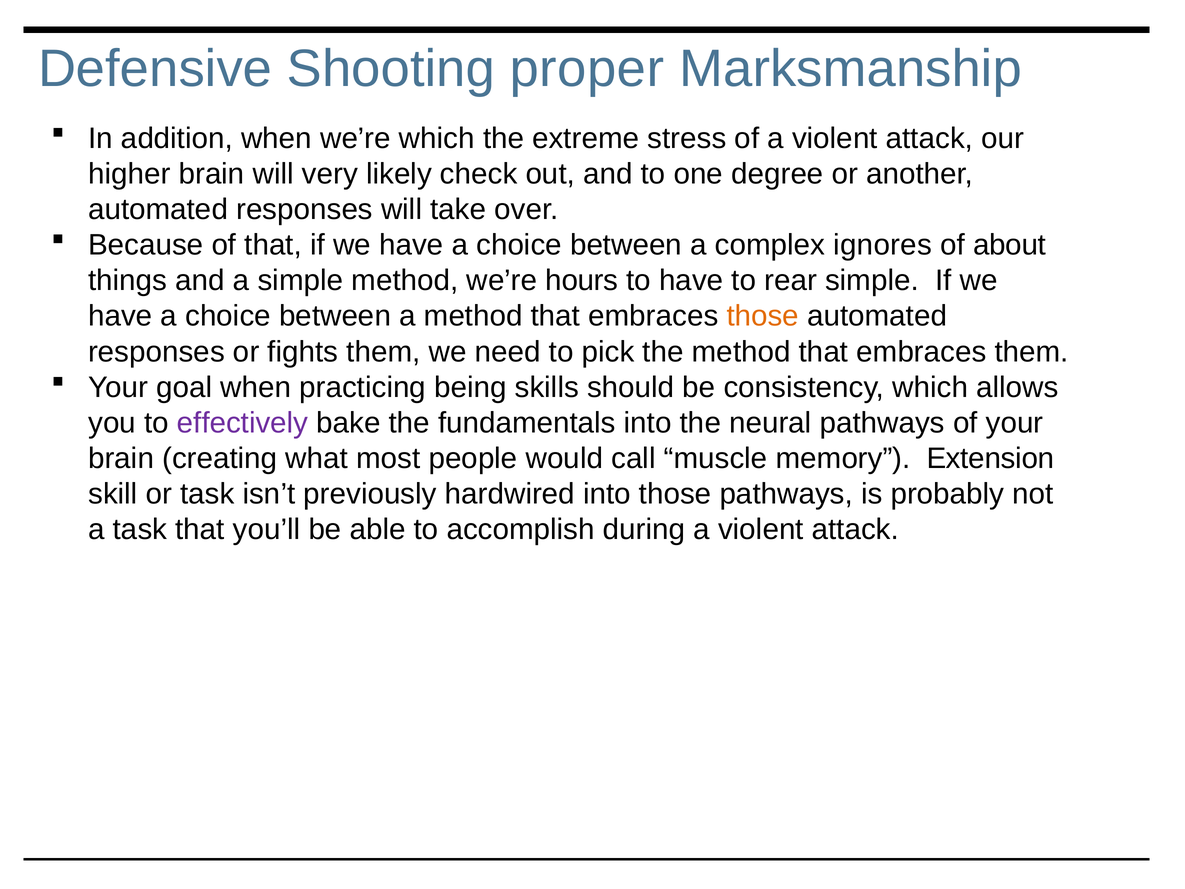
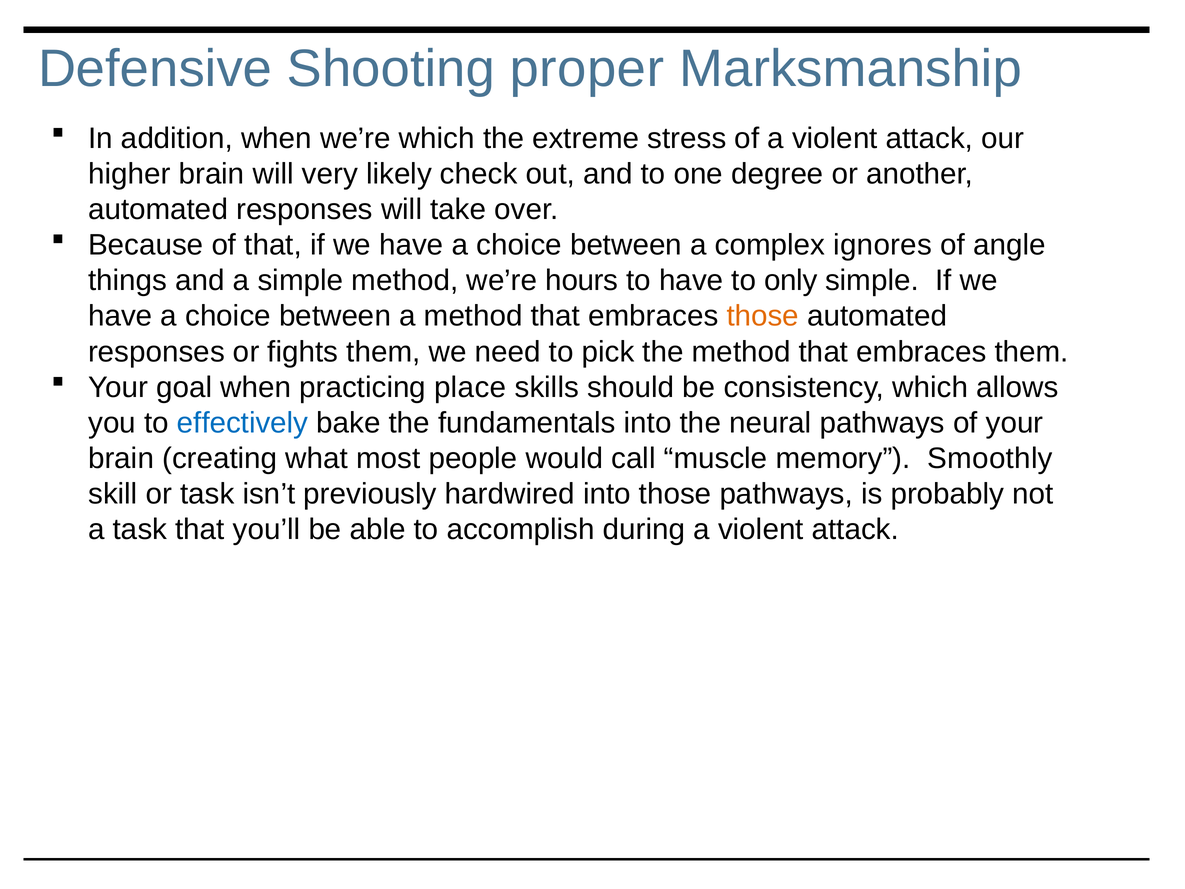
about: about -> angle
rear: rear -> only
being: being -> place
effectively colour: purple -> blue
Extension: Extension -> Smoothly
